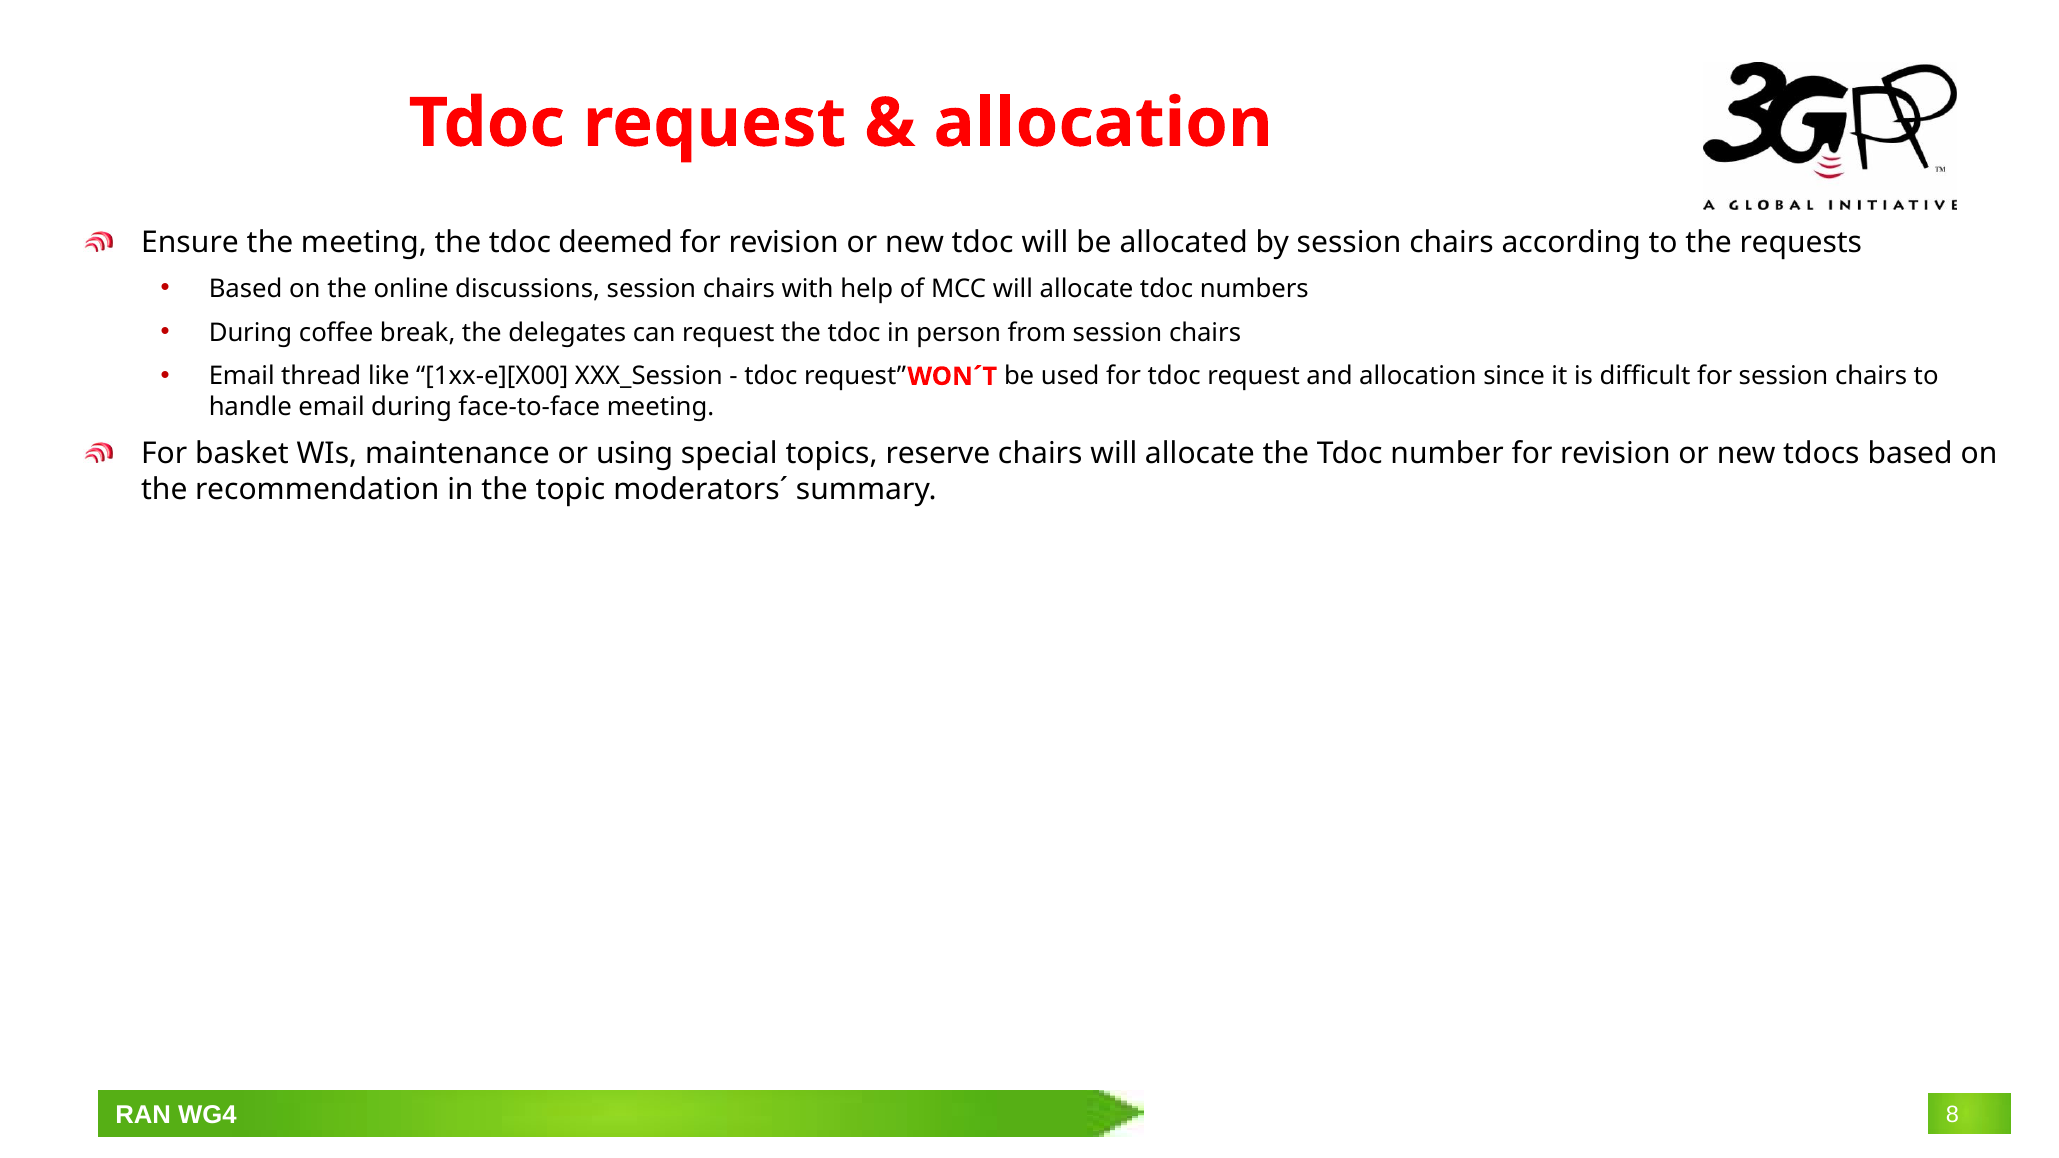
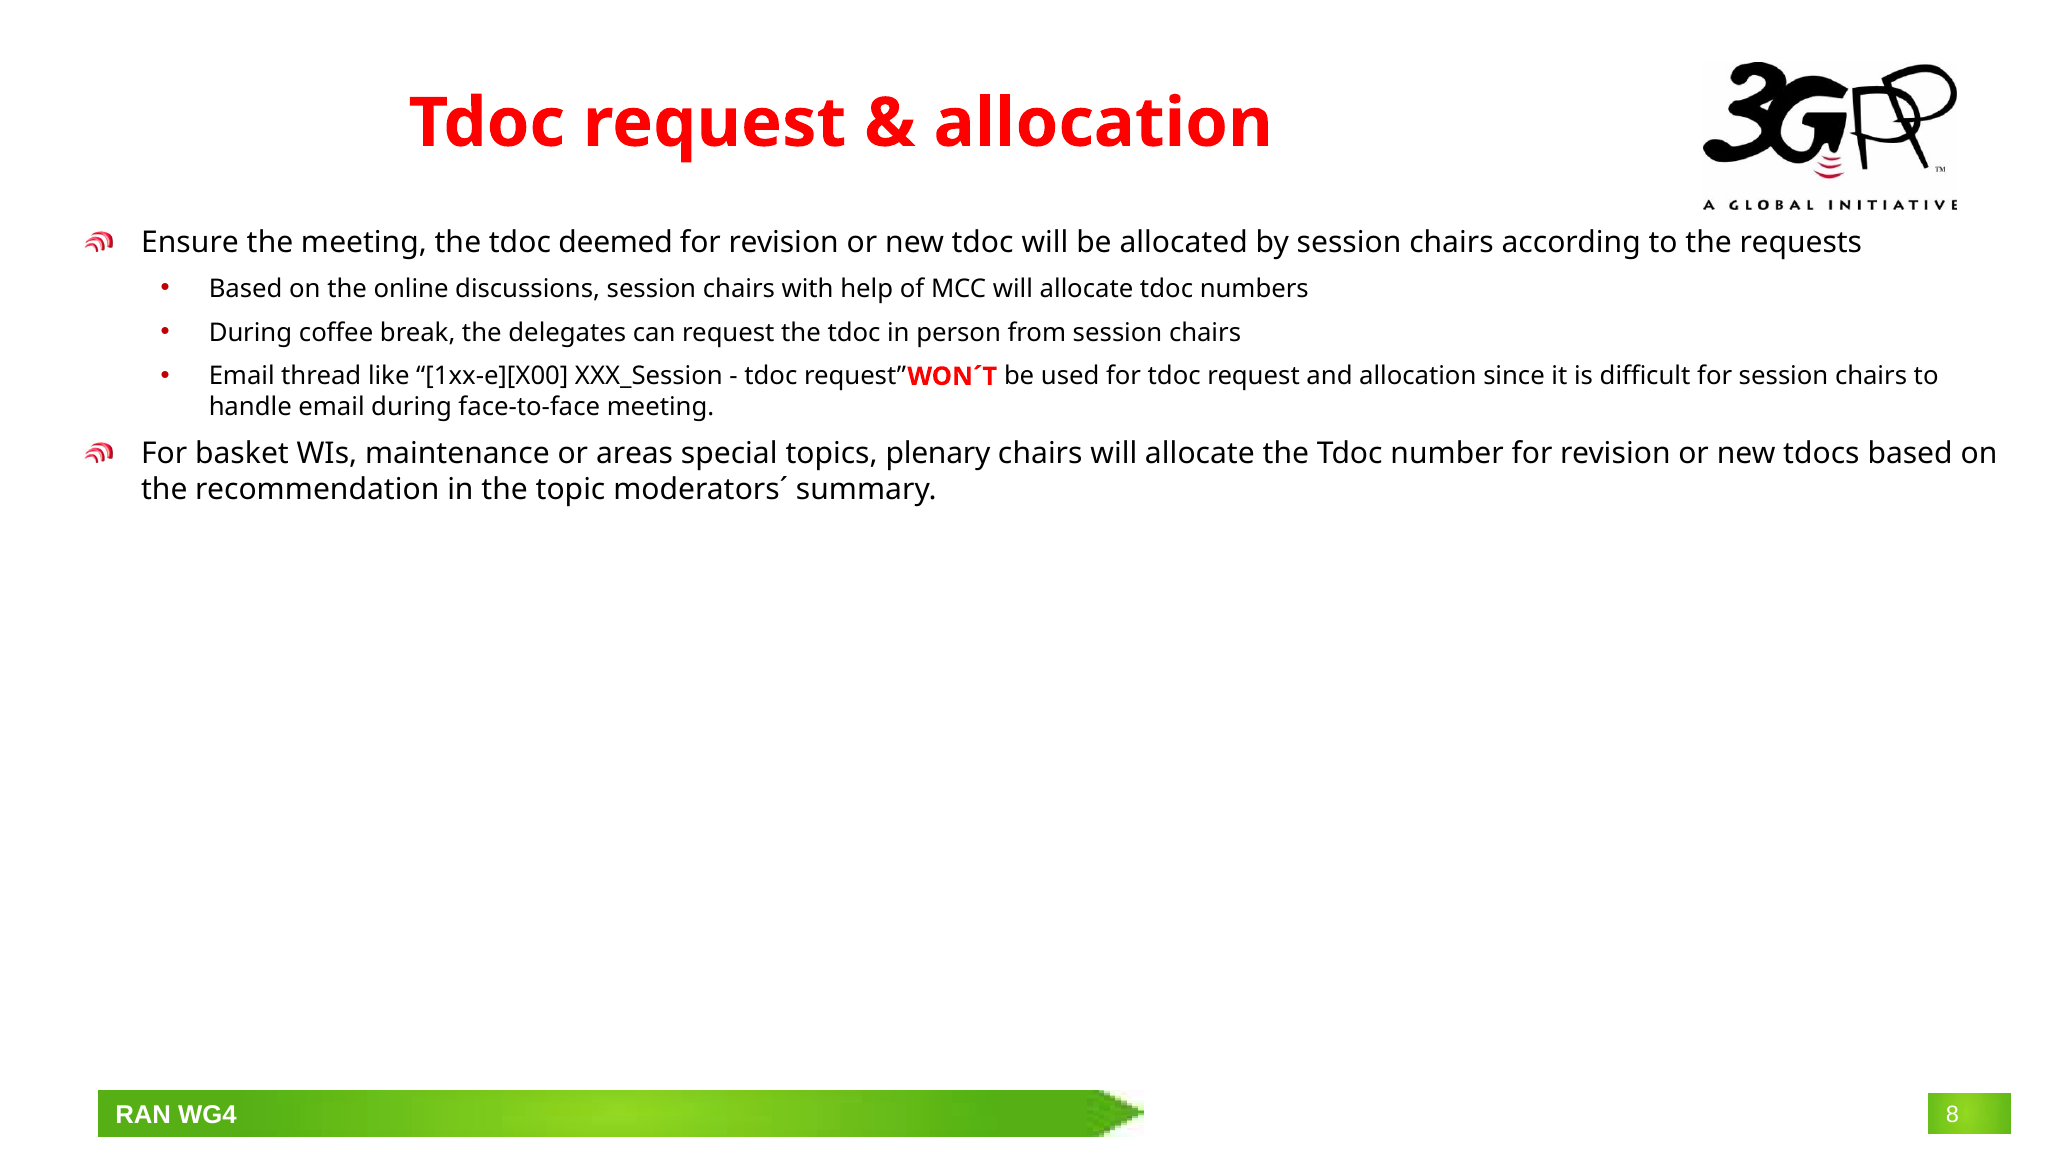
using: using -> areas
reserve: reserve -> plenary
